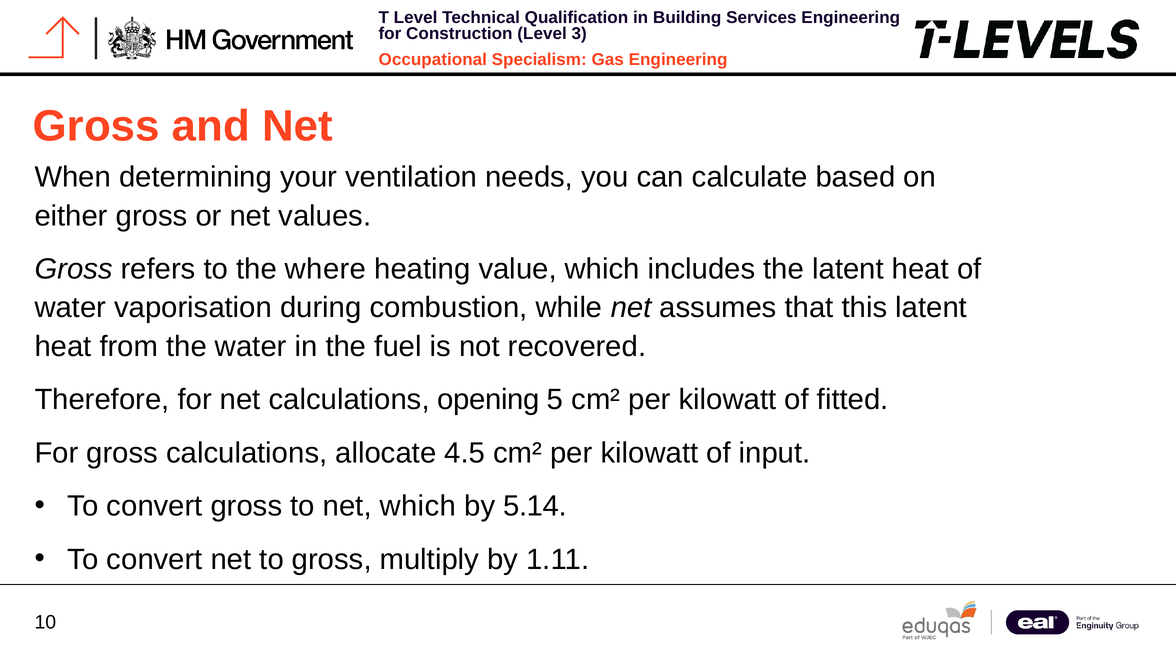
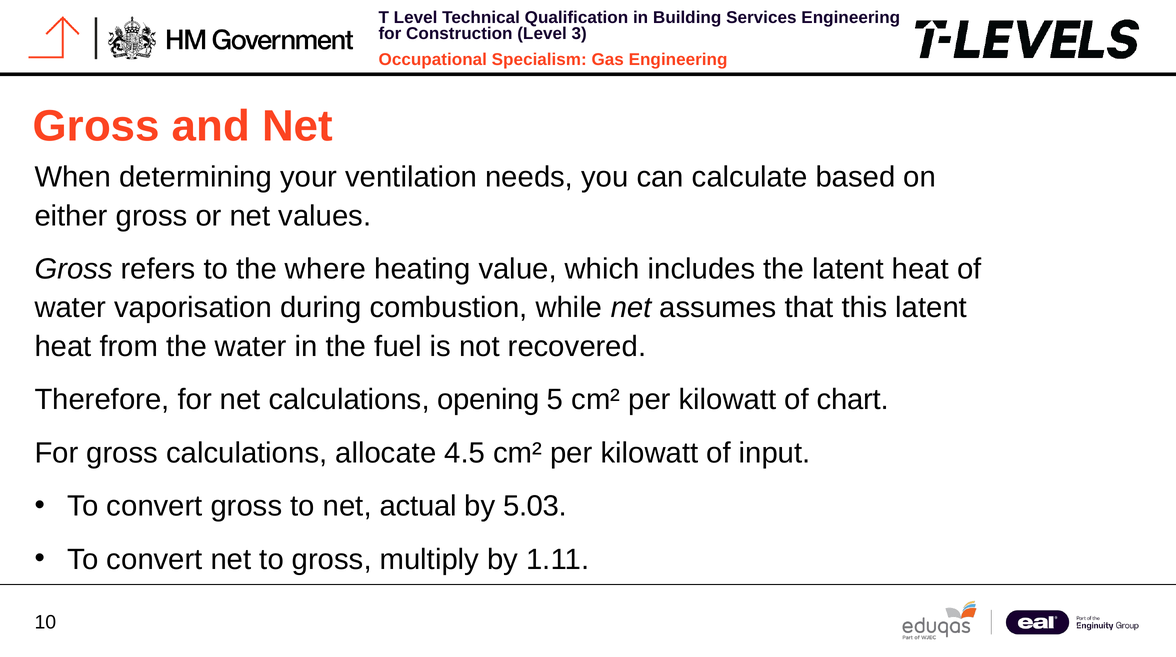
fitted: fitted -> chart
net which: which -> actual
5.14: 5.14 -> 5.03
